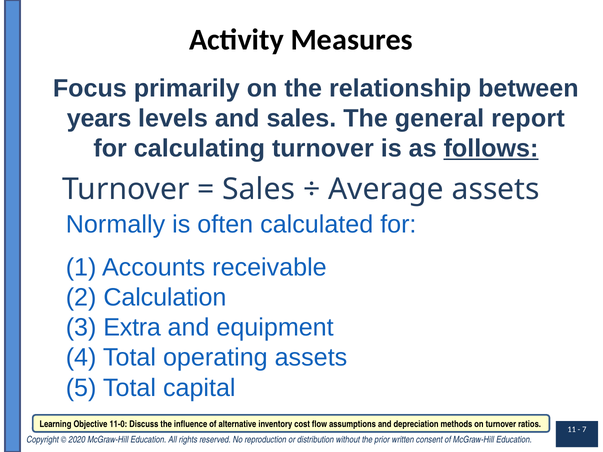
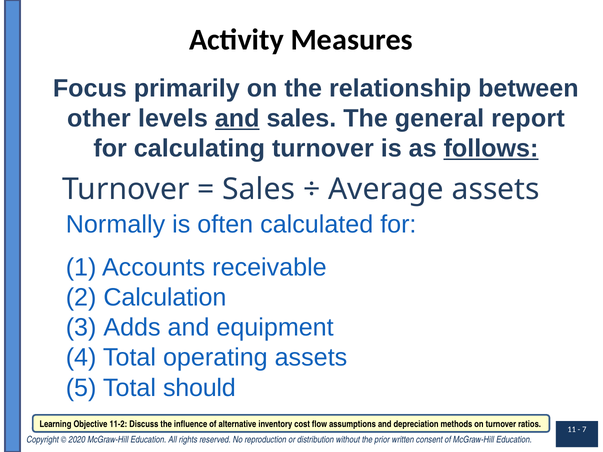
years: years -> other
and at (237, 119) underline: none -> present
Extra: Extra -> Adds
capital: capital -> should
11-0: 11-0 -> 11-2
